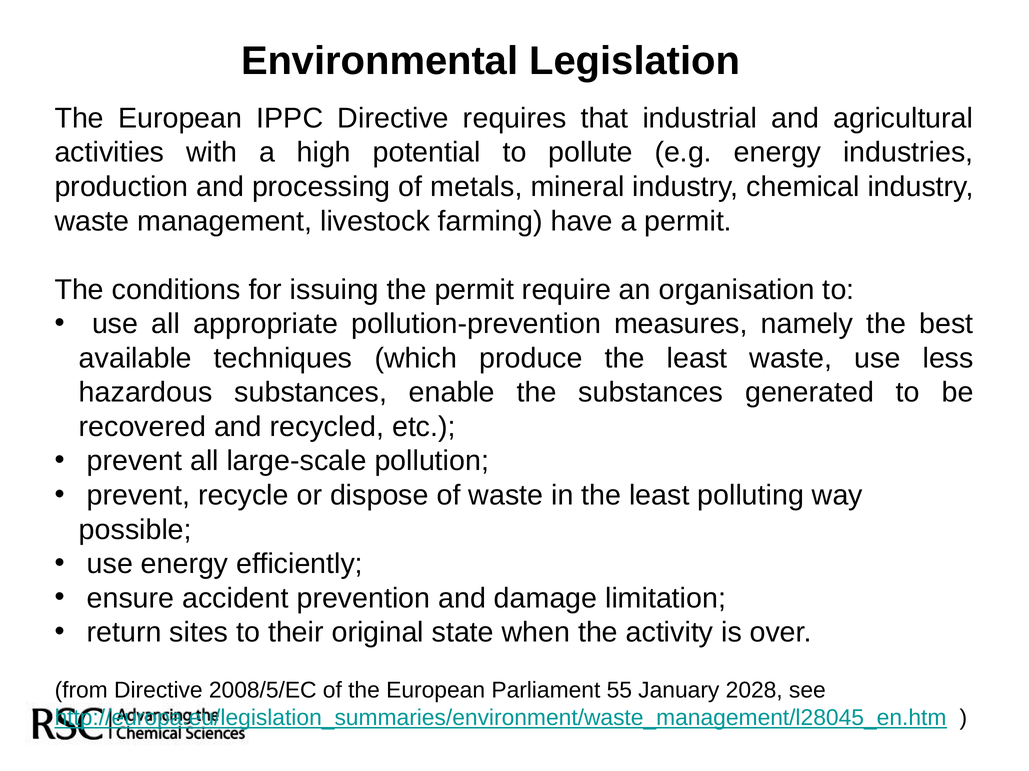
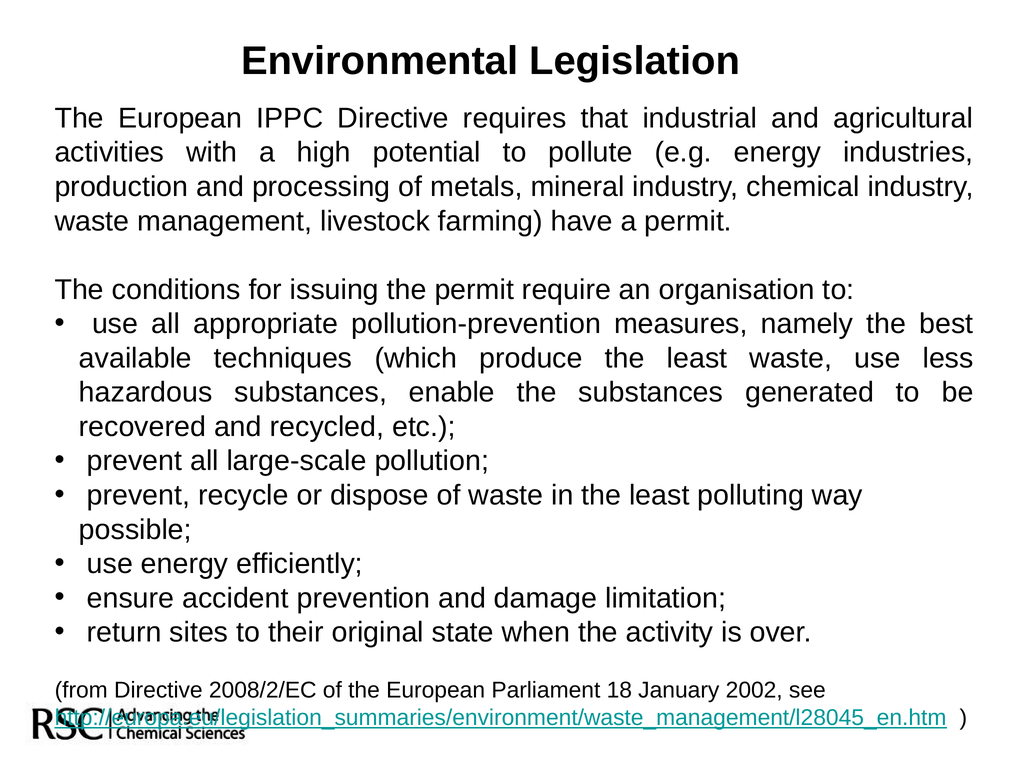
2008/5/EC: 2008/5/EC -> 2008/2/EC
55: 55 -> 18
2028: 2028 -> 2002
